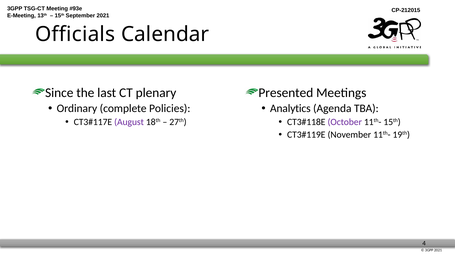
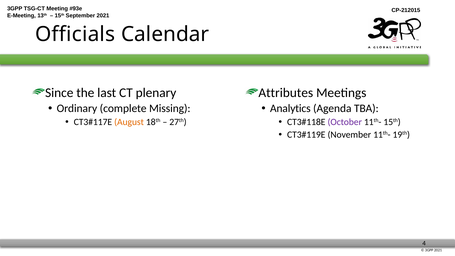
Presented: Presented -> Attributes
Policies: Policies -> Missing
August colour: purple -> orange
